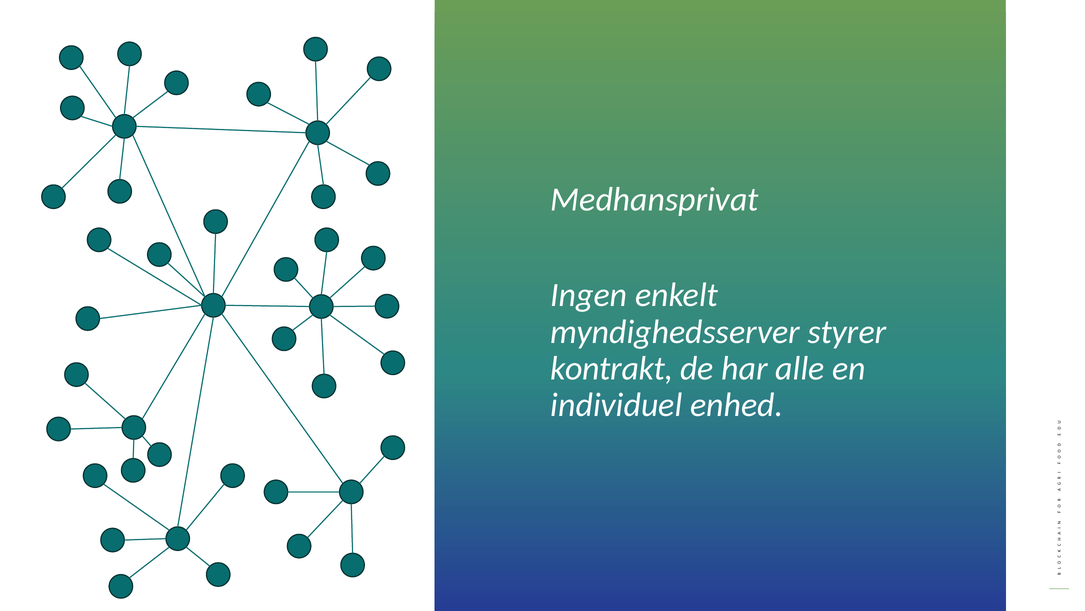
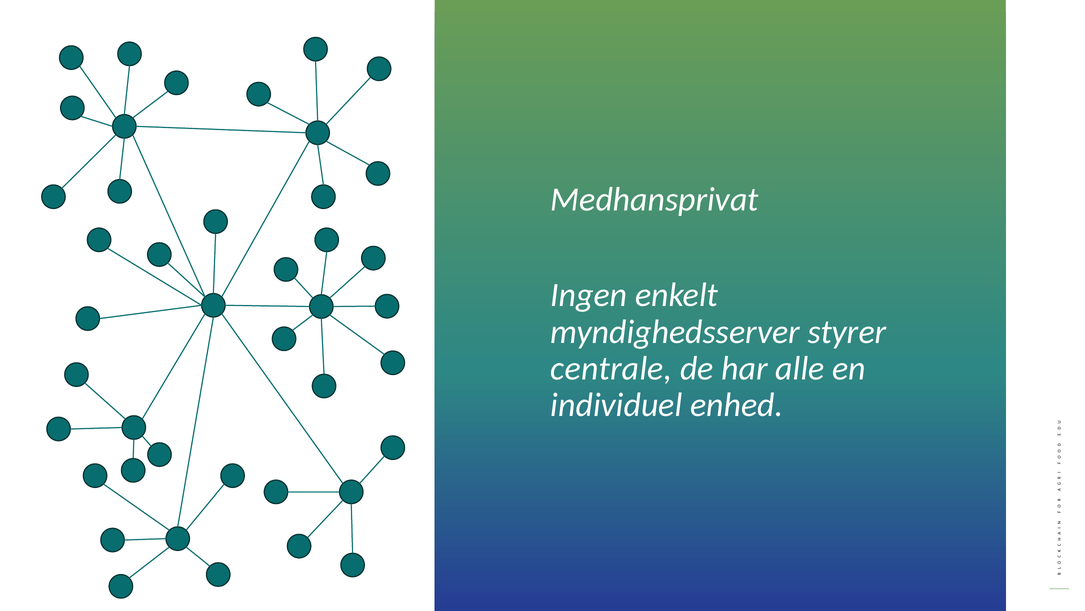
kontrakt: kontrakt -> centrale
